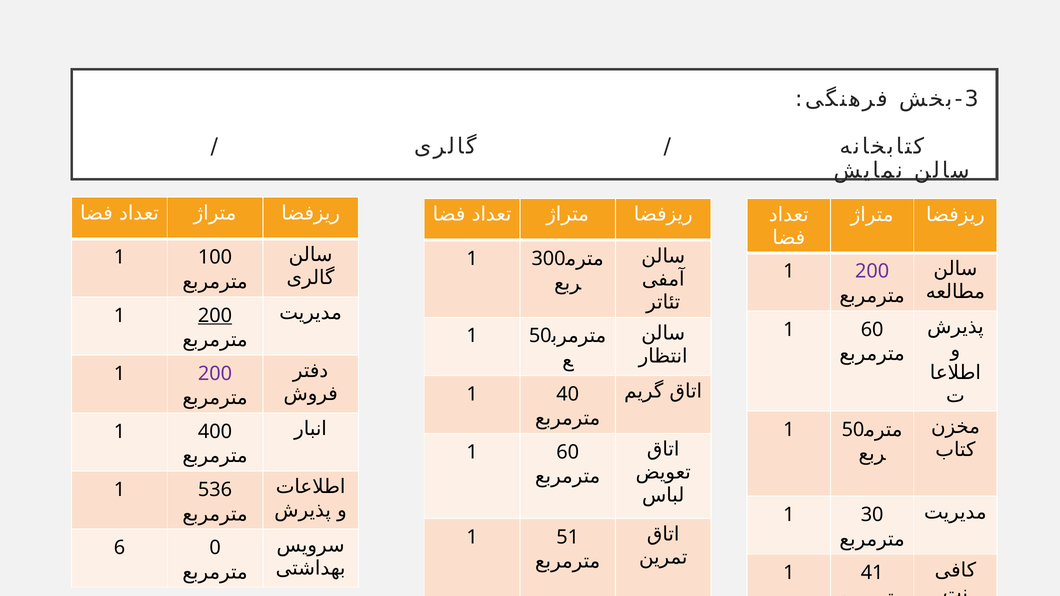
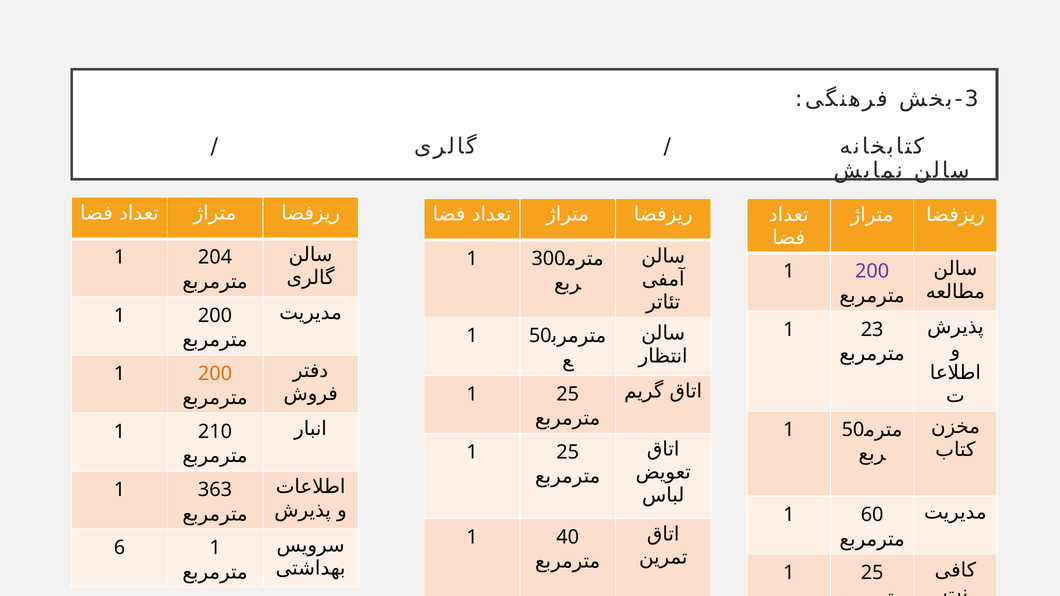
100: 100 -> 204
200 at (215, 316) underline: present -> none
60 at (872, 330): 60 -> 23
200 at (215, 374) colour: purple -> orange
40 at (568, 394): 40 -> 25
400: 400 -> 210
60 at (568, 452): 60 -> 25
536: 536 -> 363
30: 30 -> 60
51: 51 -> 40
6 0: 0 -> 1
41 at (872, 573): 41 -> 25
